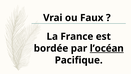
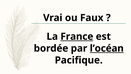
France underline: none -> present
